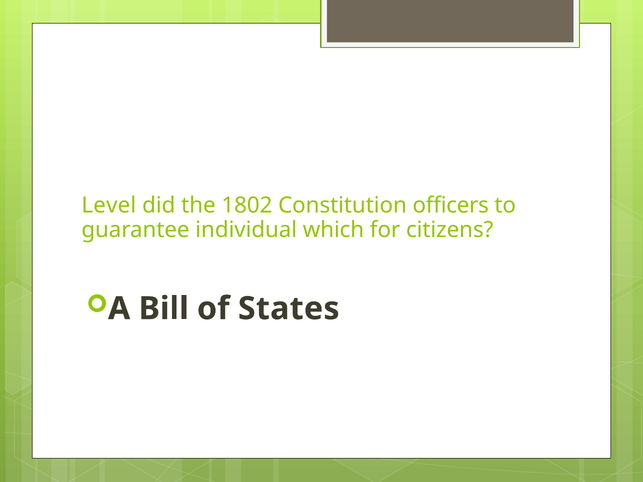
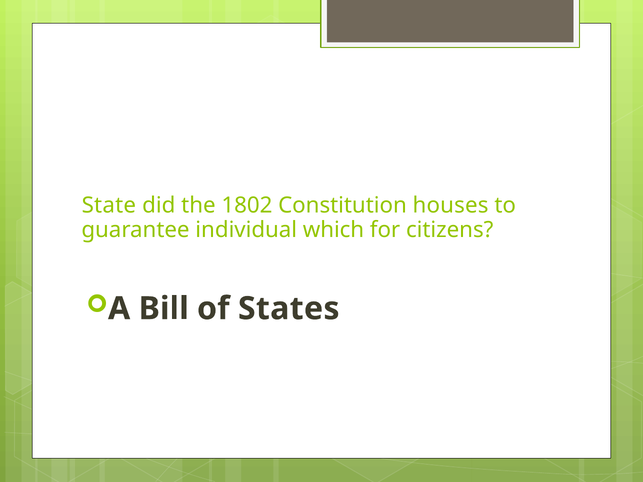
Level: Level -> State
officers: officers -> houses
